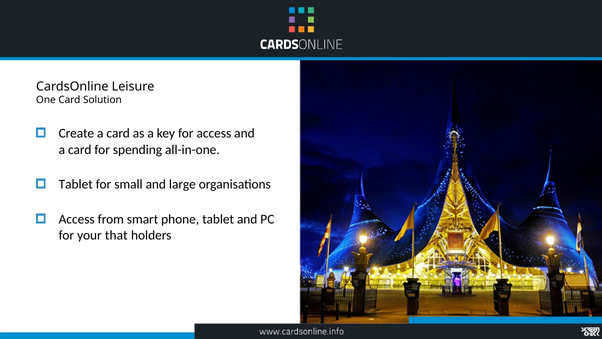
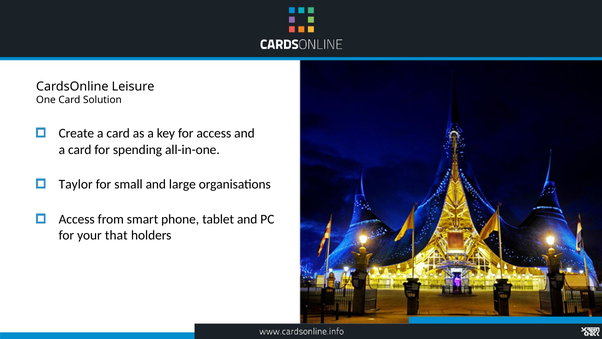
Tablet at (76, 184): Tablet -> Taylor
